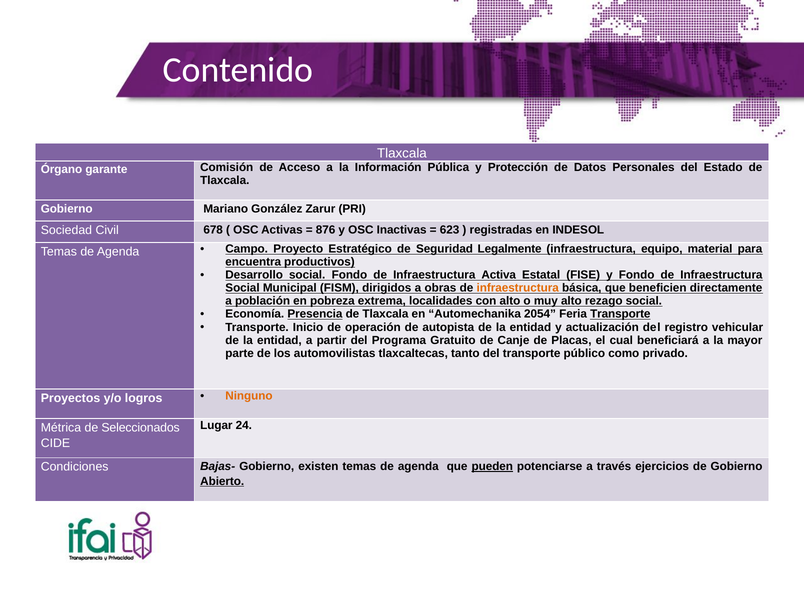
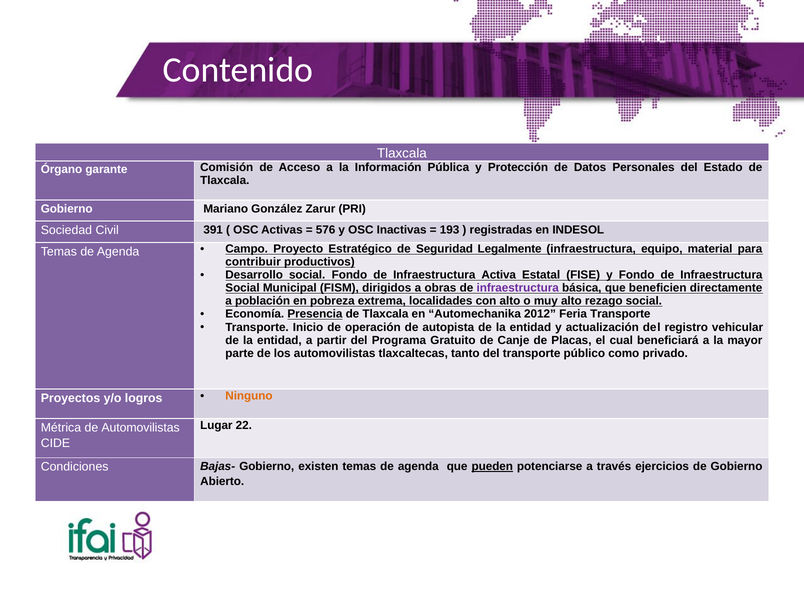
678: 678 -> 391
876: 876 -> 576
623: 623 -> 193
encuentra: encuentra -> contribuir
infraestructura at (518, 288) colour: orange -> purple
2054: 2054 -> 2012
Transporte at (620, 314) underline: present -> none
24: 24 -> 22
de Seleccionados: Seleccionados -> Automovilistas
Abierto underline: present -> none
